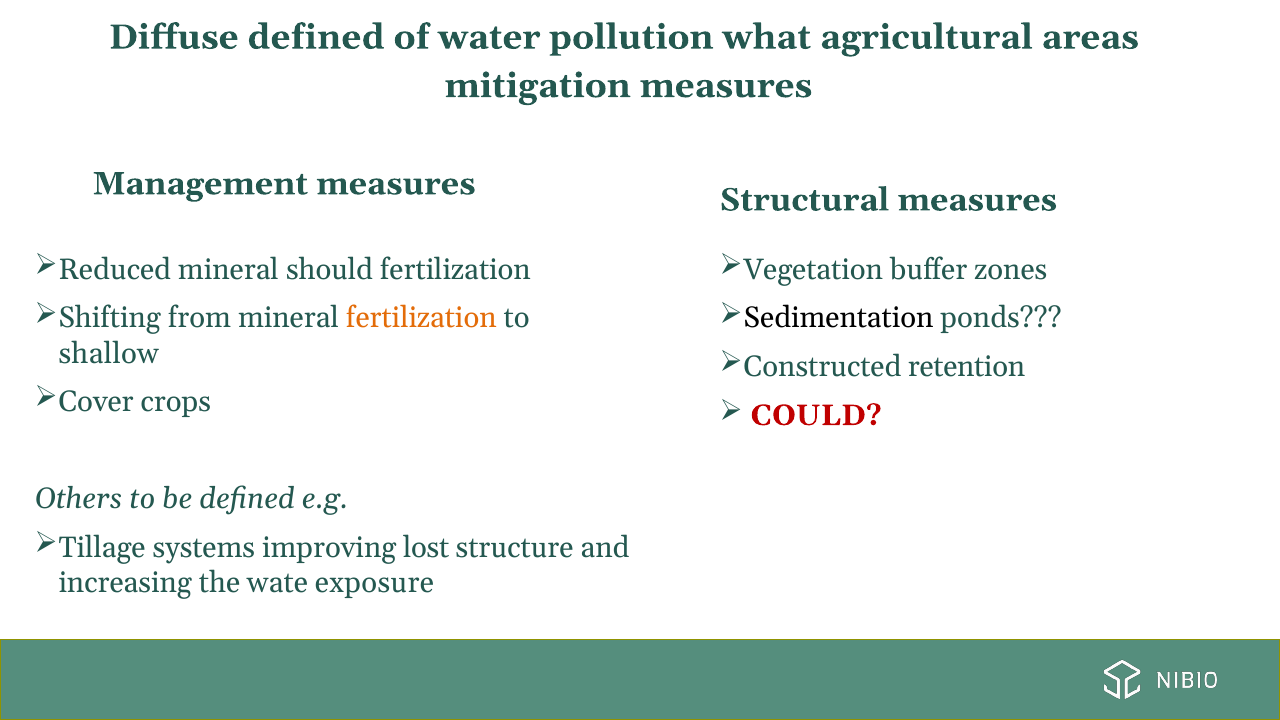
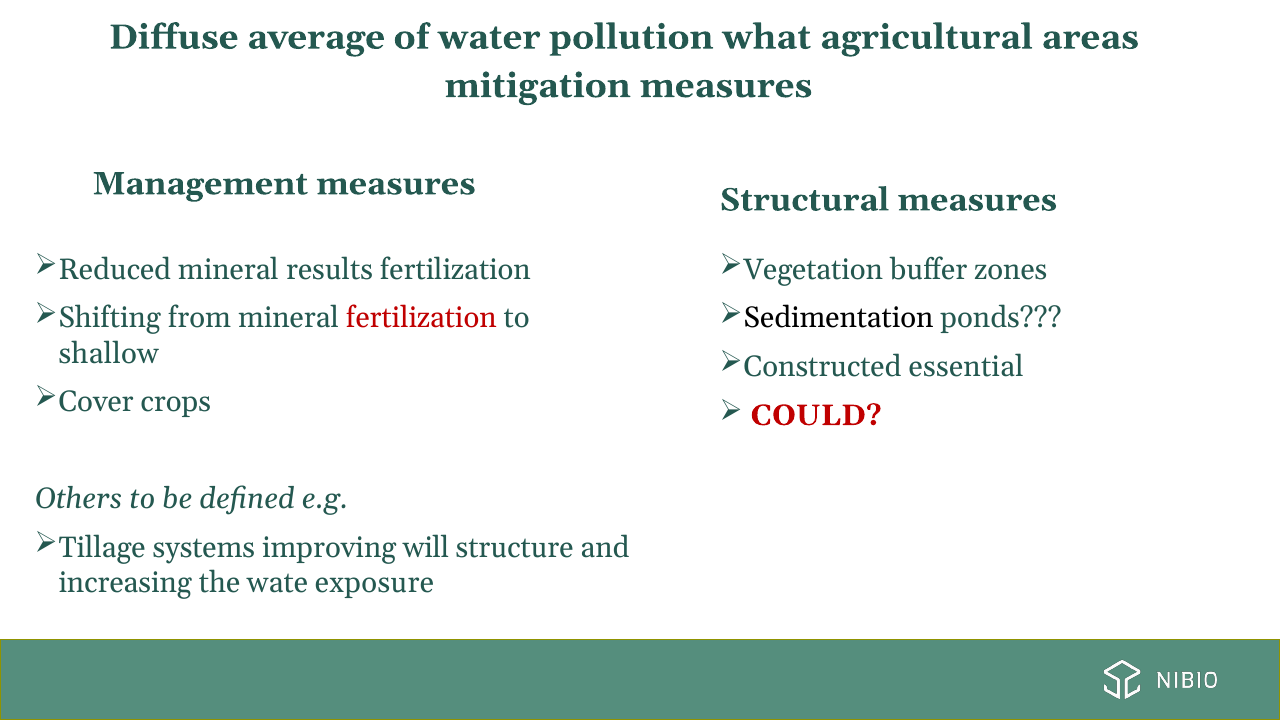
Diffuse defined: defined -> average
should: should -> results
fertilization at (421, 318) colour: orange -> red
retention: retention -> essential
lost: lost -> will
